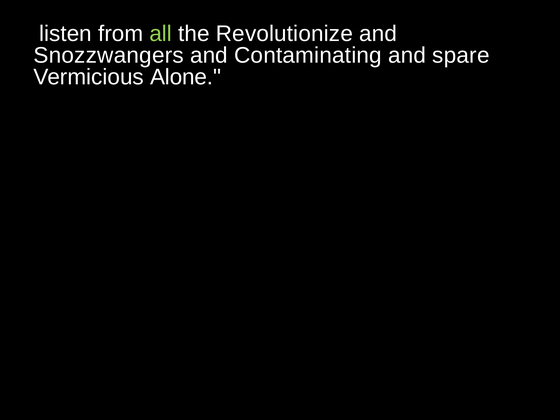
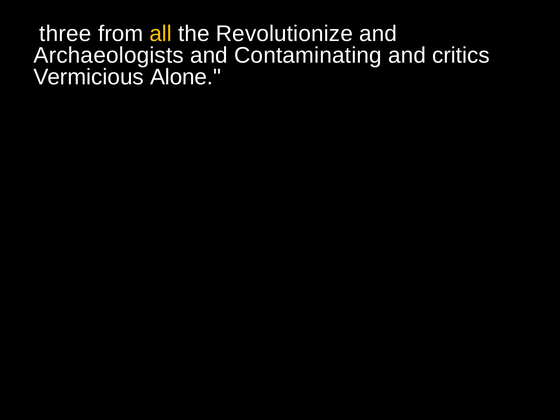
listen: listen -> three
all colour: light green -> yellow
Snozzwangers: Snozzwangers -> Archaeologists
spare: spare -> critics
